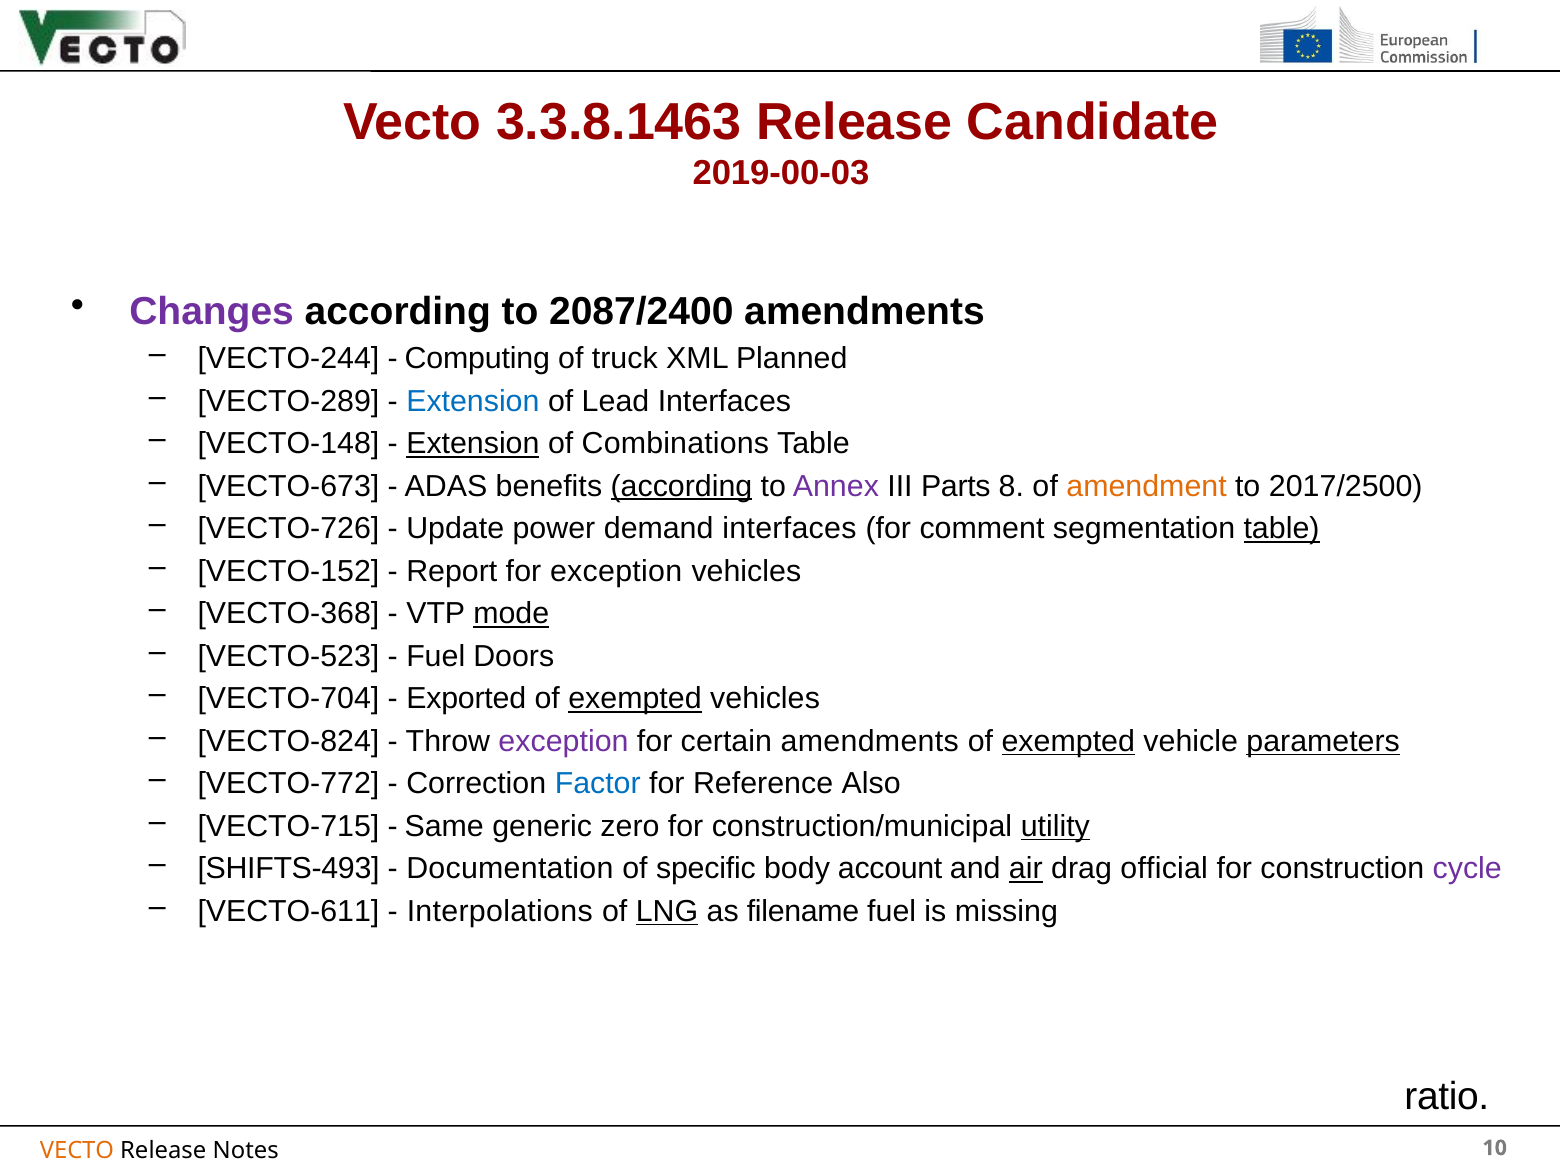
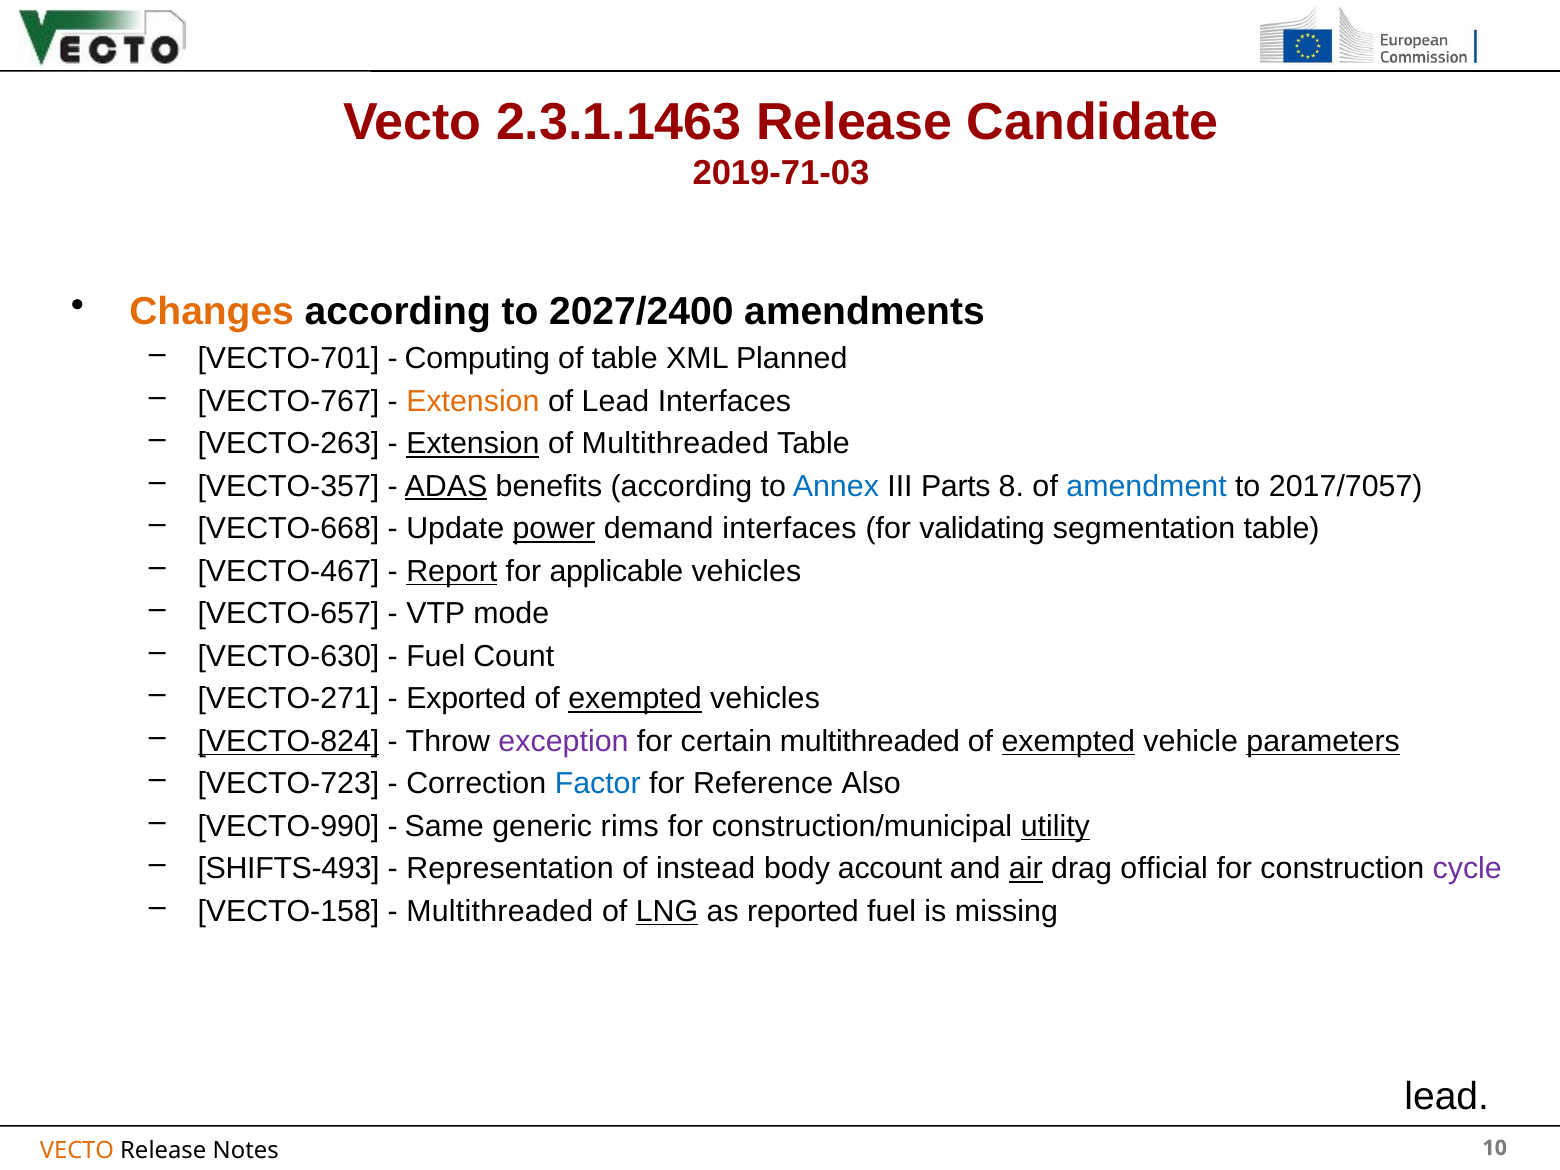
3.3.8.1463: 3.3.8.1463 -> 2.3.1.1463
2019-00-03: 2019-00-03 -> 2019-71-03
Changes colour: purple -> orange
2087/2400: 2087/2400 -> 2027/2400
VECTO-244: VECTO-244 -> VECTO-701
of truck: truck -> table
VECTO-289: VECTO-289 -> VECTO-767
Extension at (473, 401) colour: blue -> orange
VECTO-148: VECTO-148 -> VECTO-263
of Combinations: Combinations -> Multithreaded
VECTO-673: VECTO-673 -> VECTO-357
ADAS underline: none -> present
according at (681, 486) underline: present -> none
Annex colour: purple -> blue
amendment colour: orange -> blue
2017/2500: 2017/2500 -> 2017/7057
VECTO-726: VECTO-726 -> VECTO-668
power underline: none -> present
comment: comment -> validating
table at (1282, 529) underline: present -> none
VECTO-152: VECTO-152 -> VECTO-467
Report underline: none -> present
for exception: exception -> applicable
VECTO-368: VECTO-368 -> VECTO-657
mode underline: present -> none
VECTO-523: VECTO-523 -> VECTO-630
Doors: Doors -> Count
VECTO-704: VECTO-704 -> VECTO-271
VECTO-824 underline: none -> present
certain amendments: amendments -> multithreaded
VECTO-772: VECTO-772 -> VECTO-723
VECTO-715: VECTO-715 -> VECTO-990
zero: zero -> rims
Documentation: Documentation -> Representation
specific: specific -> instead
VECTO-611: VECTO-611 -> VECTO-158
Interpolations at (500, 911): Interpolations -> Multithreaded
filename: filename -> reported
ratio at (1447, 1096): ratio -> lead
